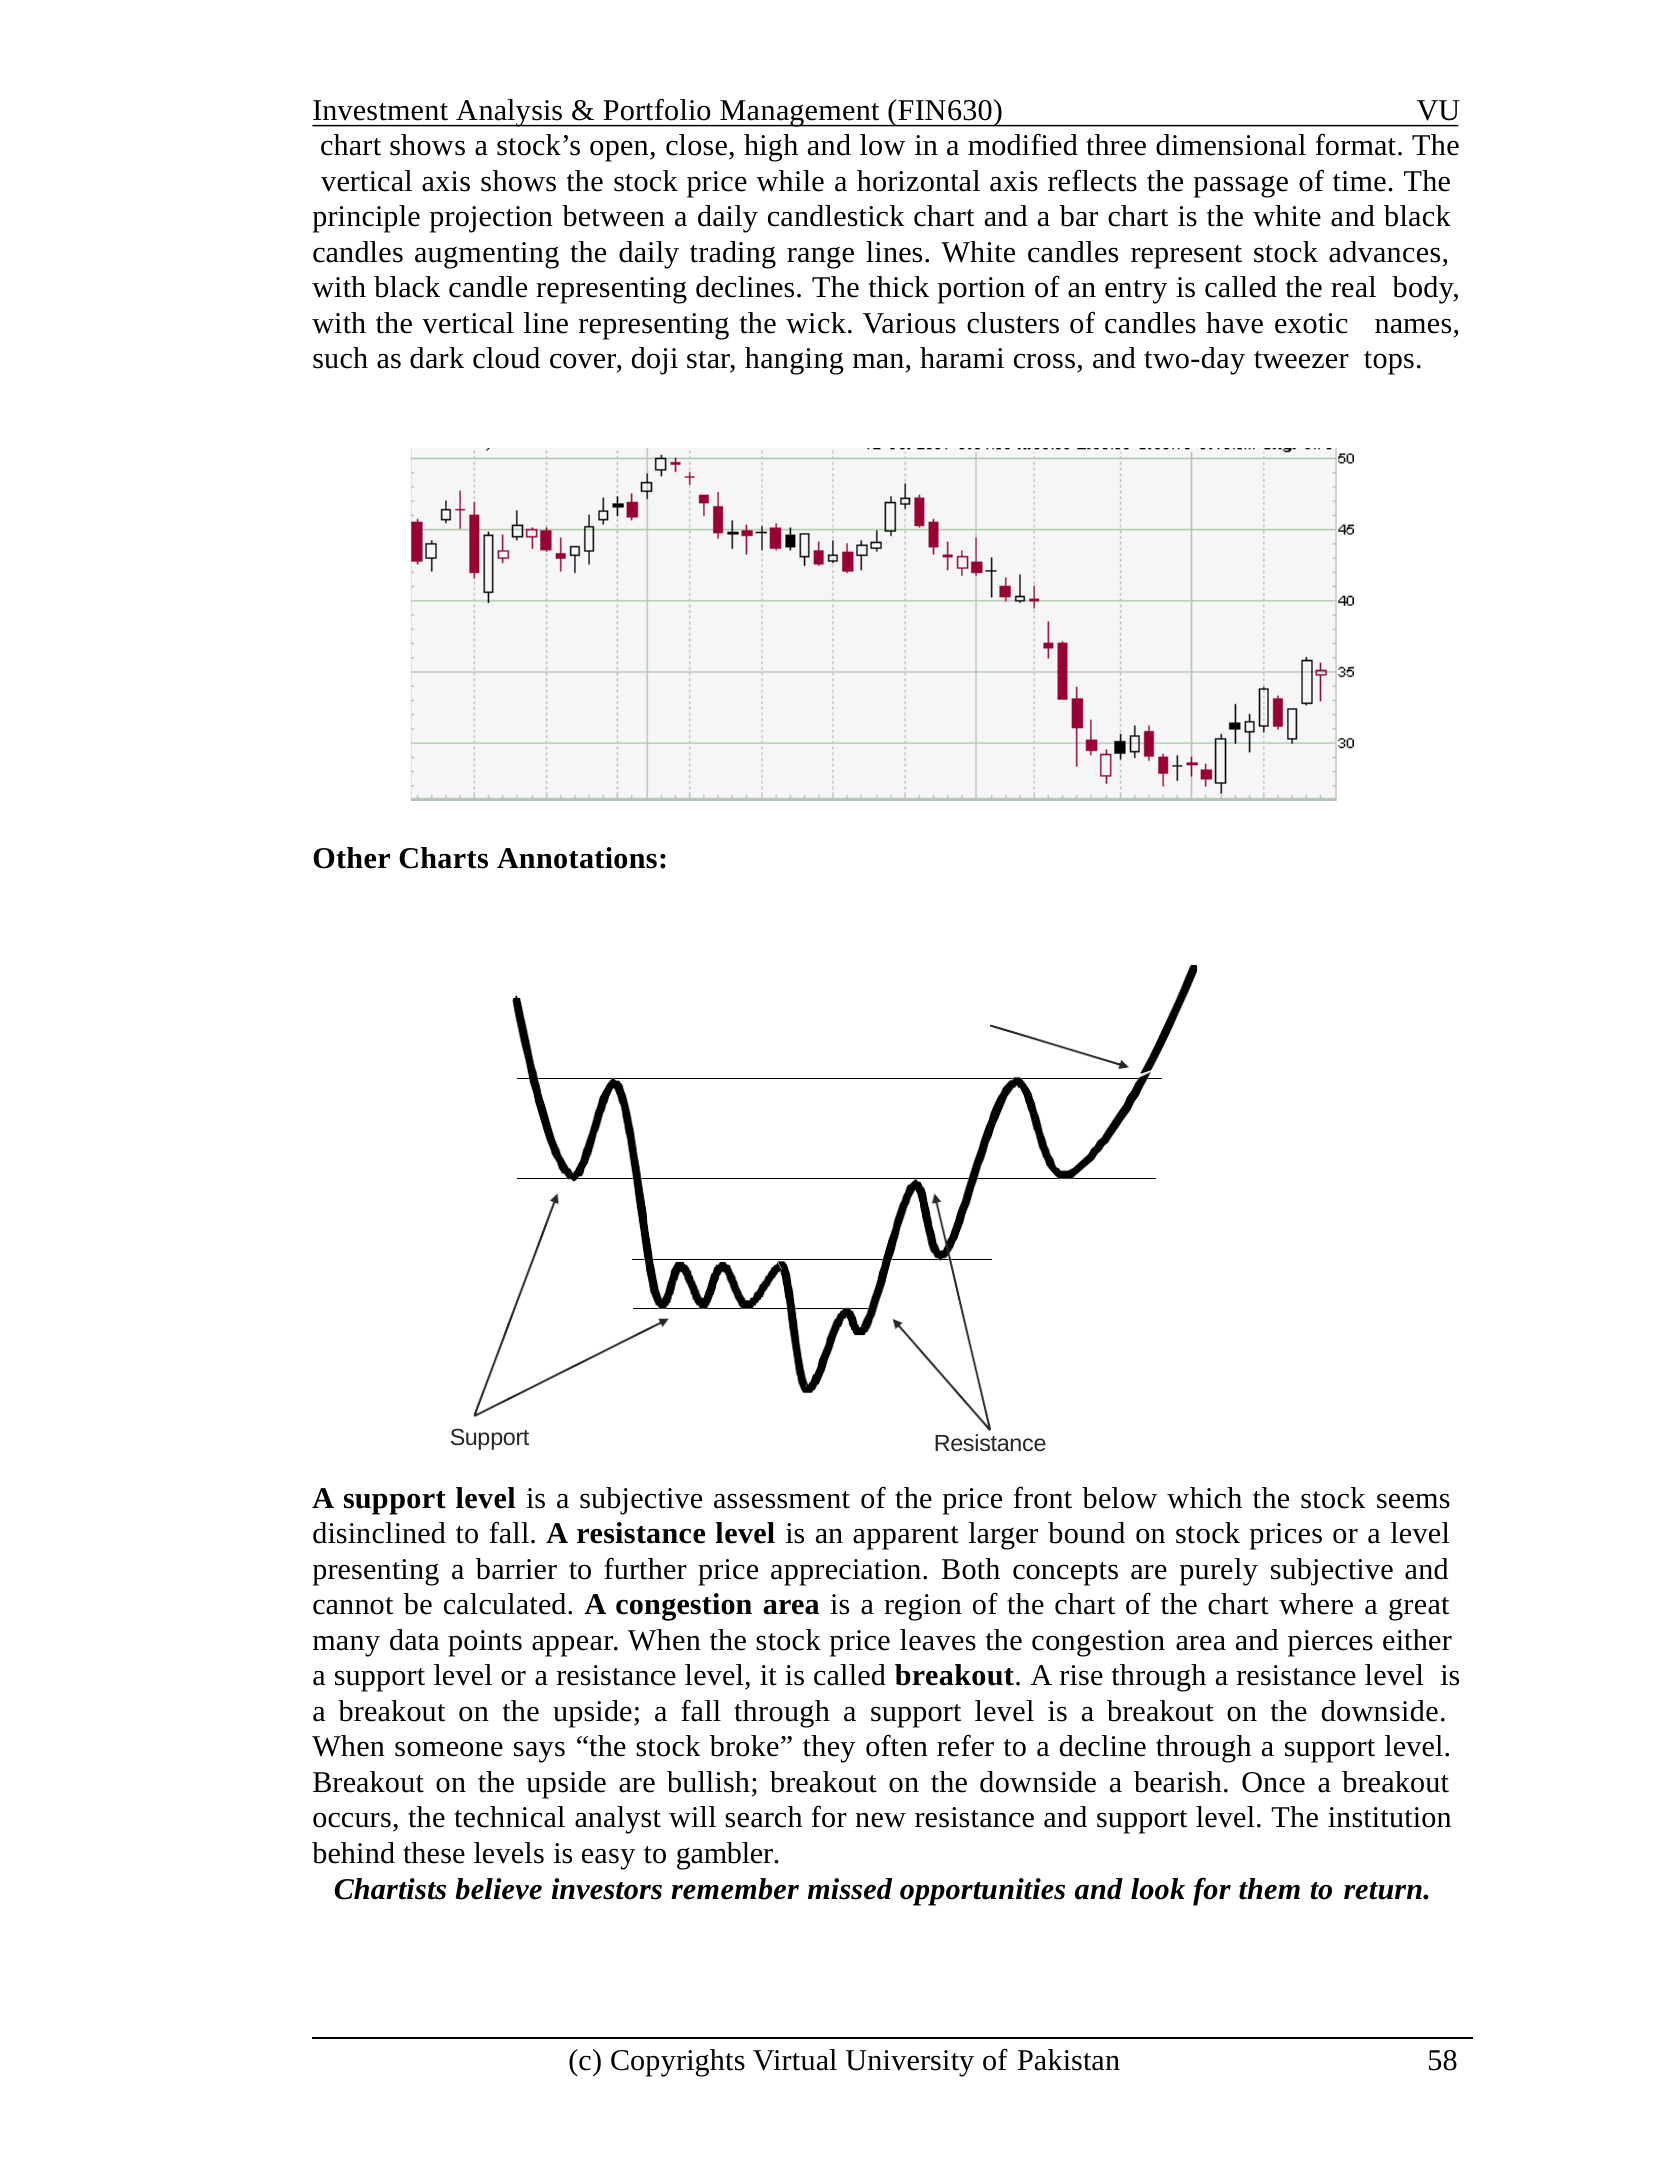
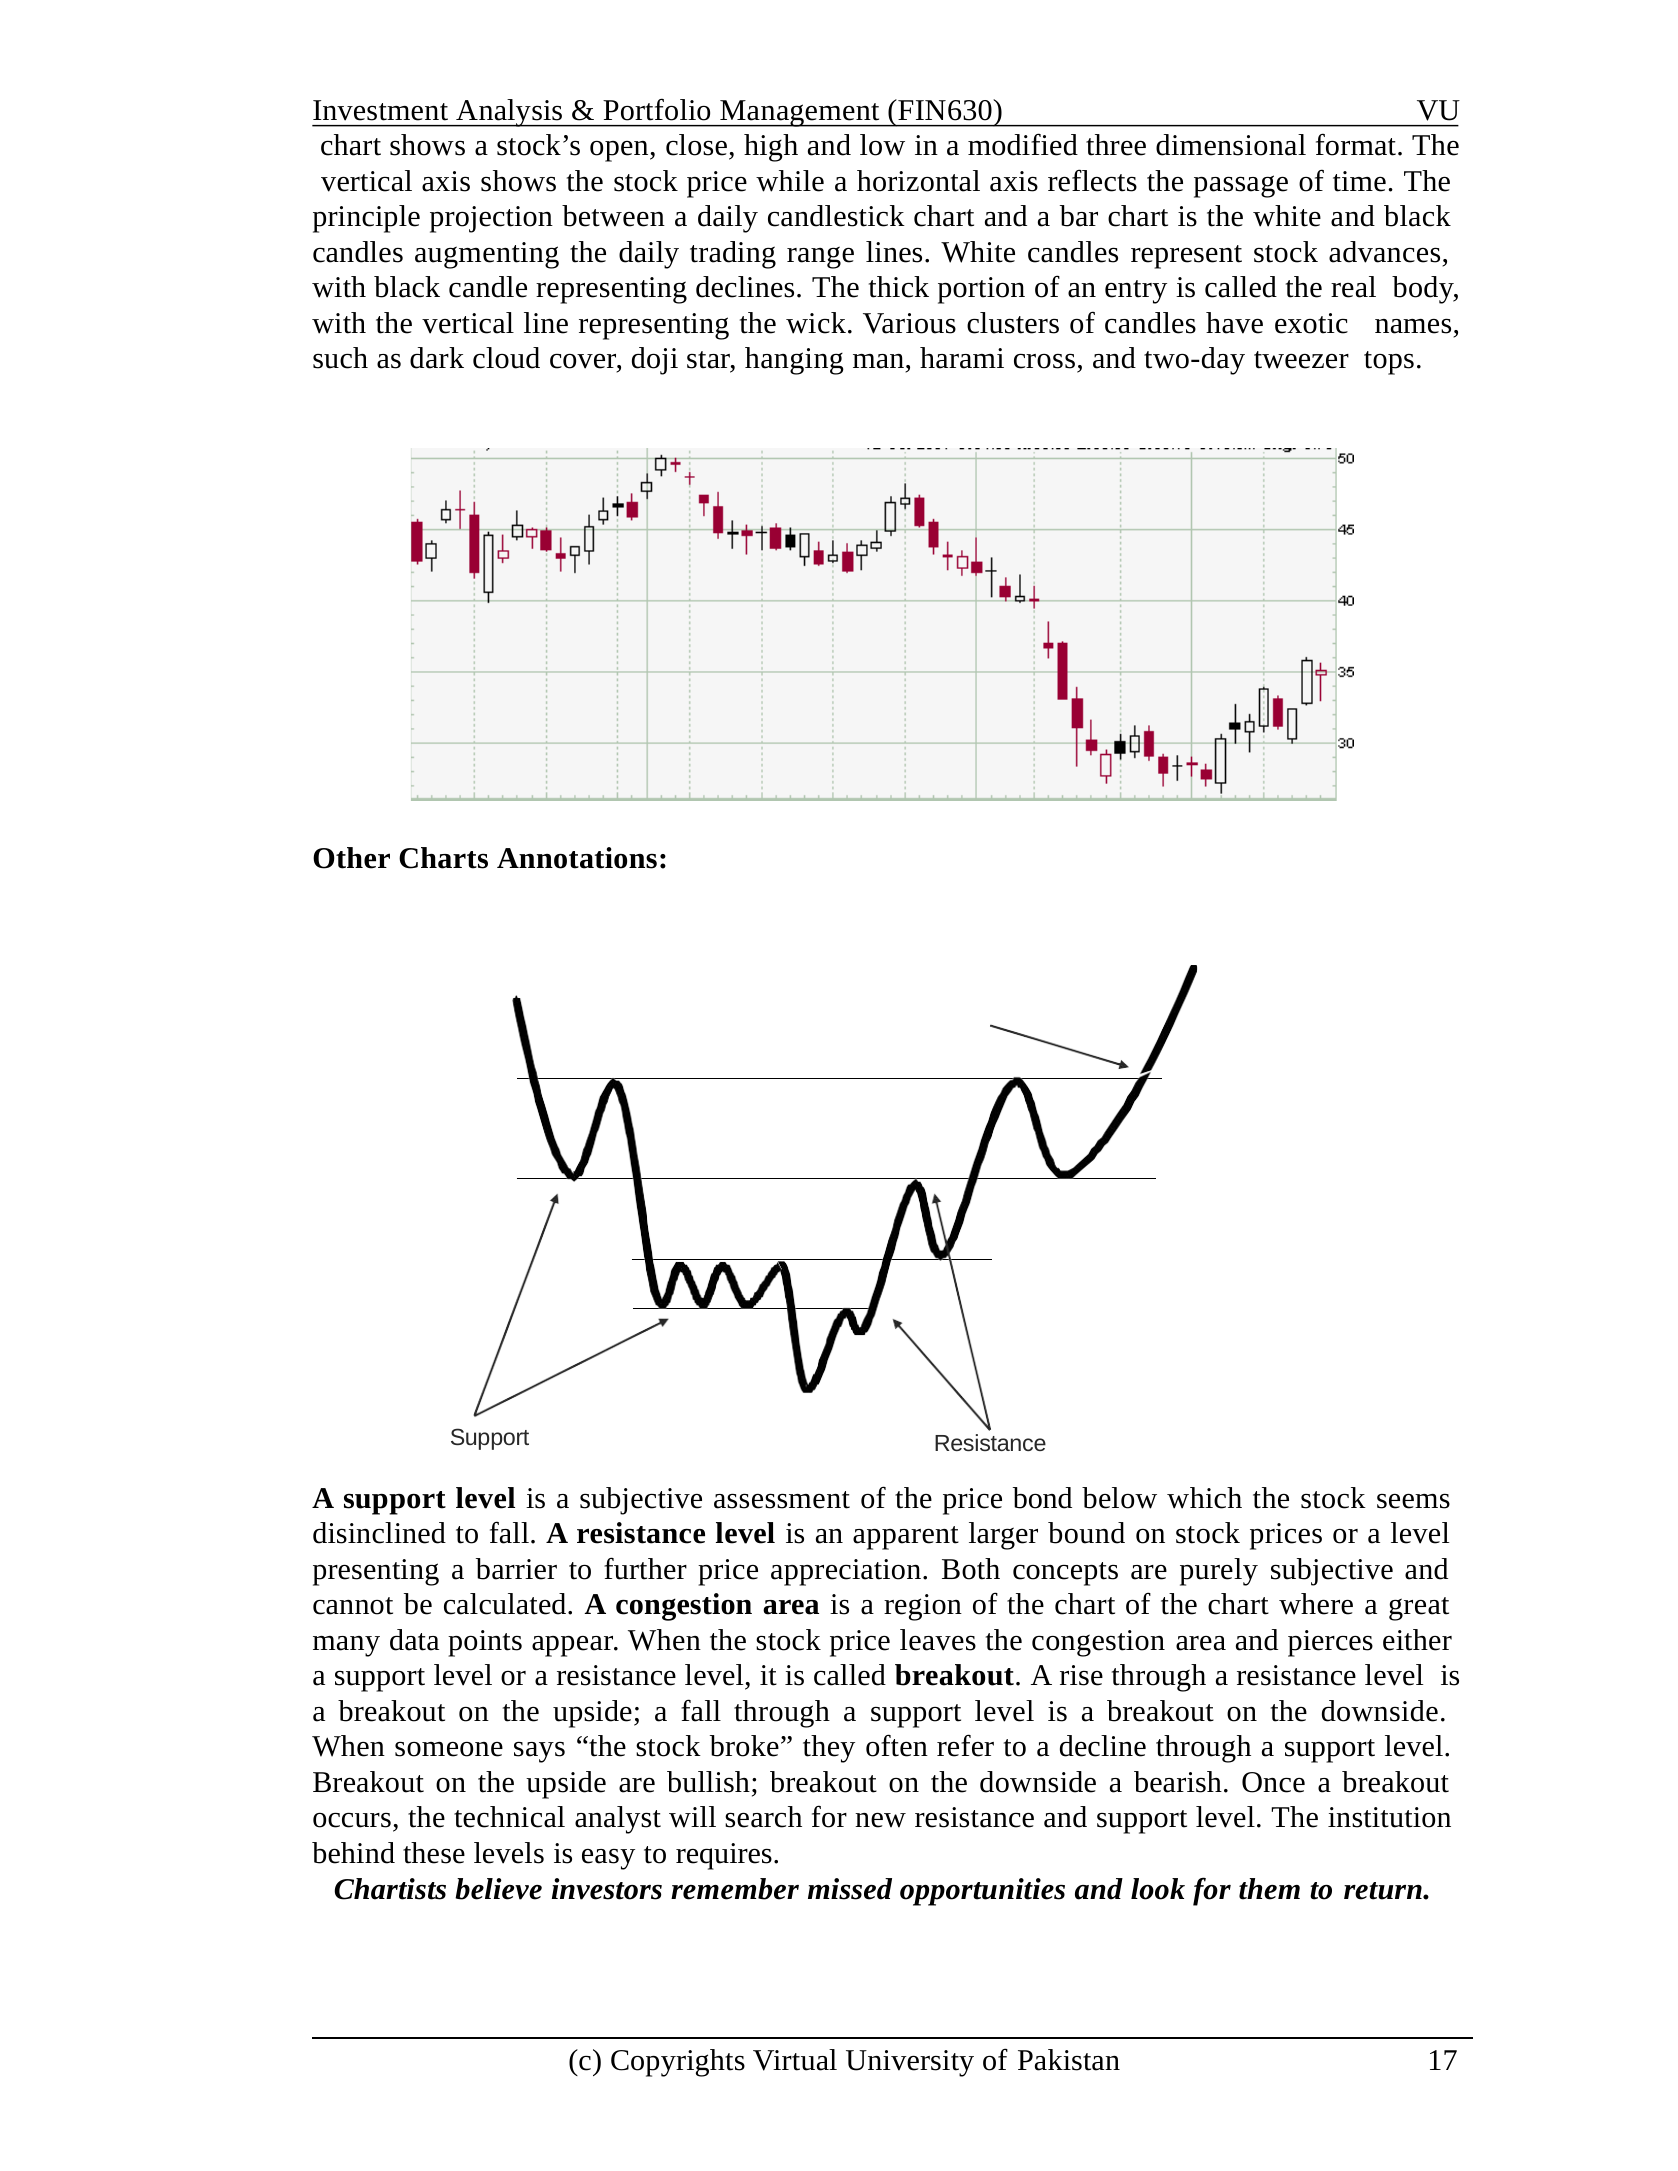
front: front -> bond
gambler: gambler -> requires
58: 58 -> 17
